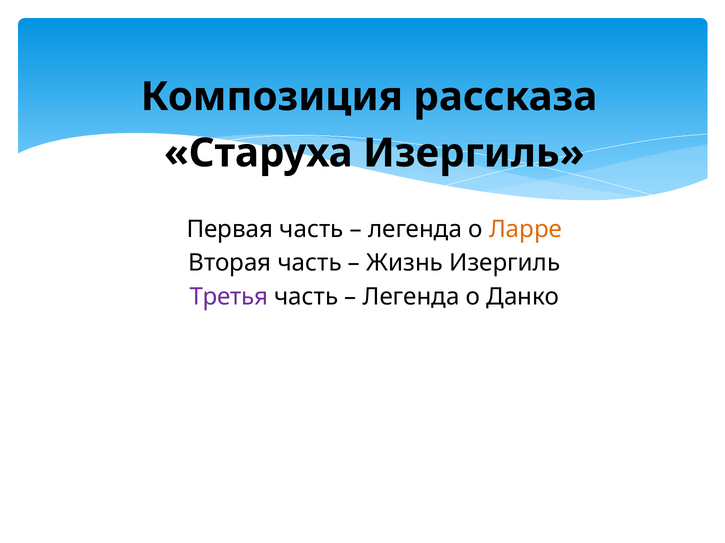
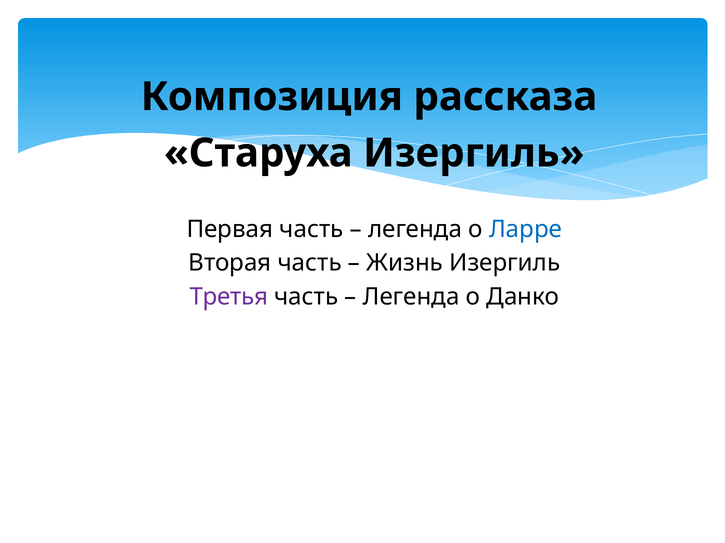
Ларре colour: orange -> blue
